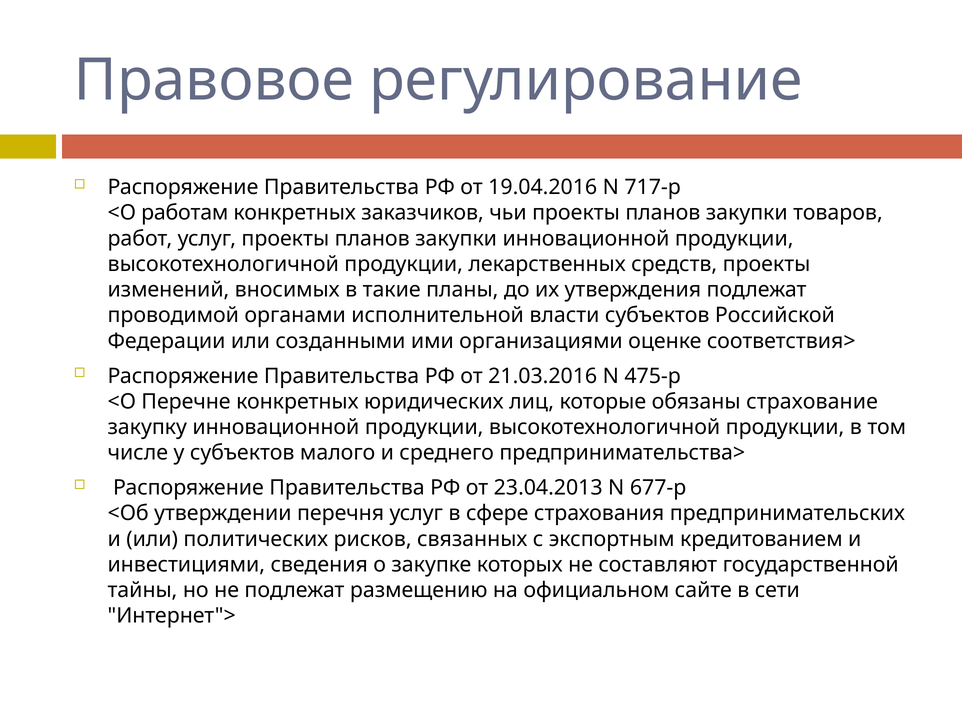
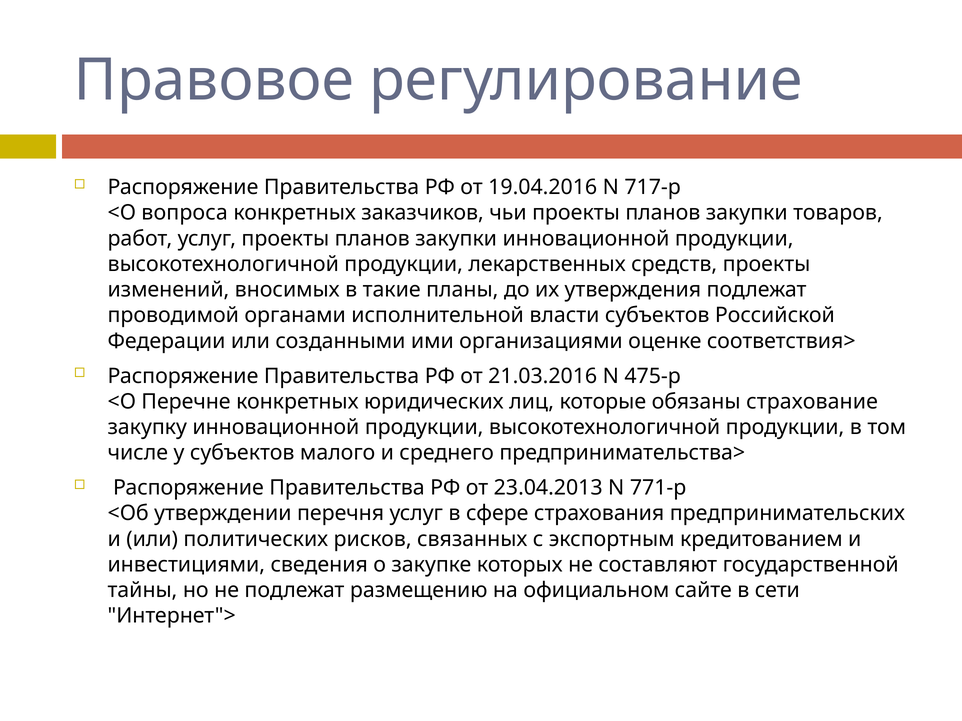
работам: работам -> вопроса
677-р: 677-р -> 771-р
